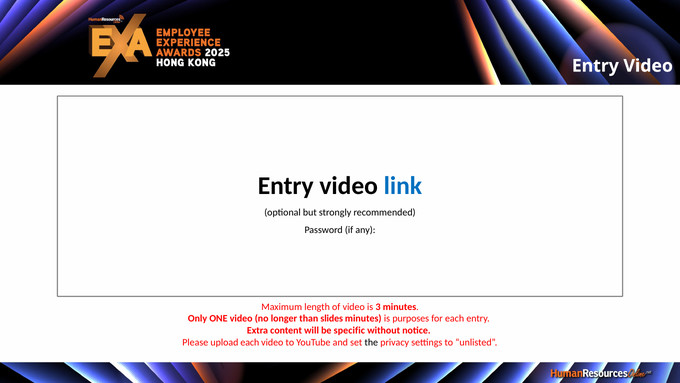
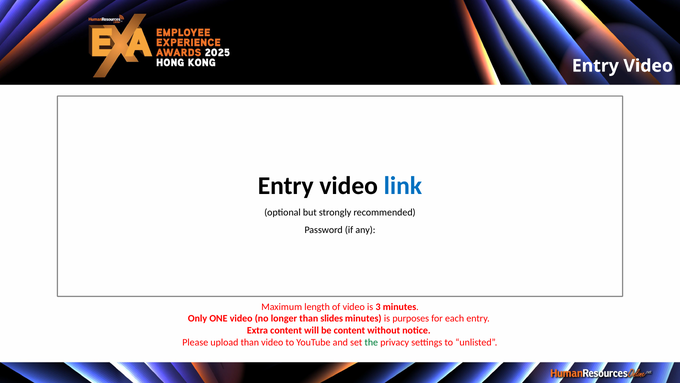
be specific: specific -> content
upload each: each -> than
the colour: black -> green
